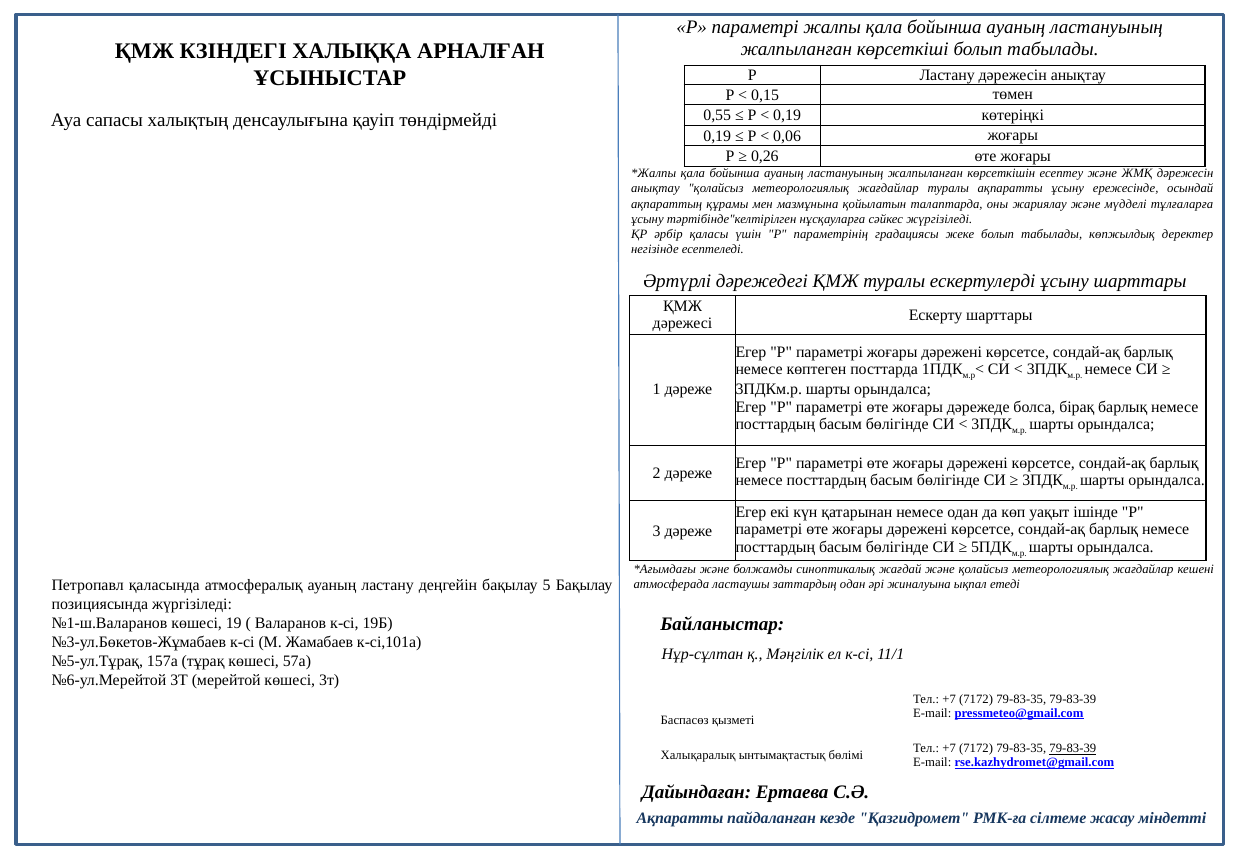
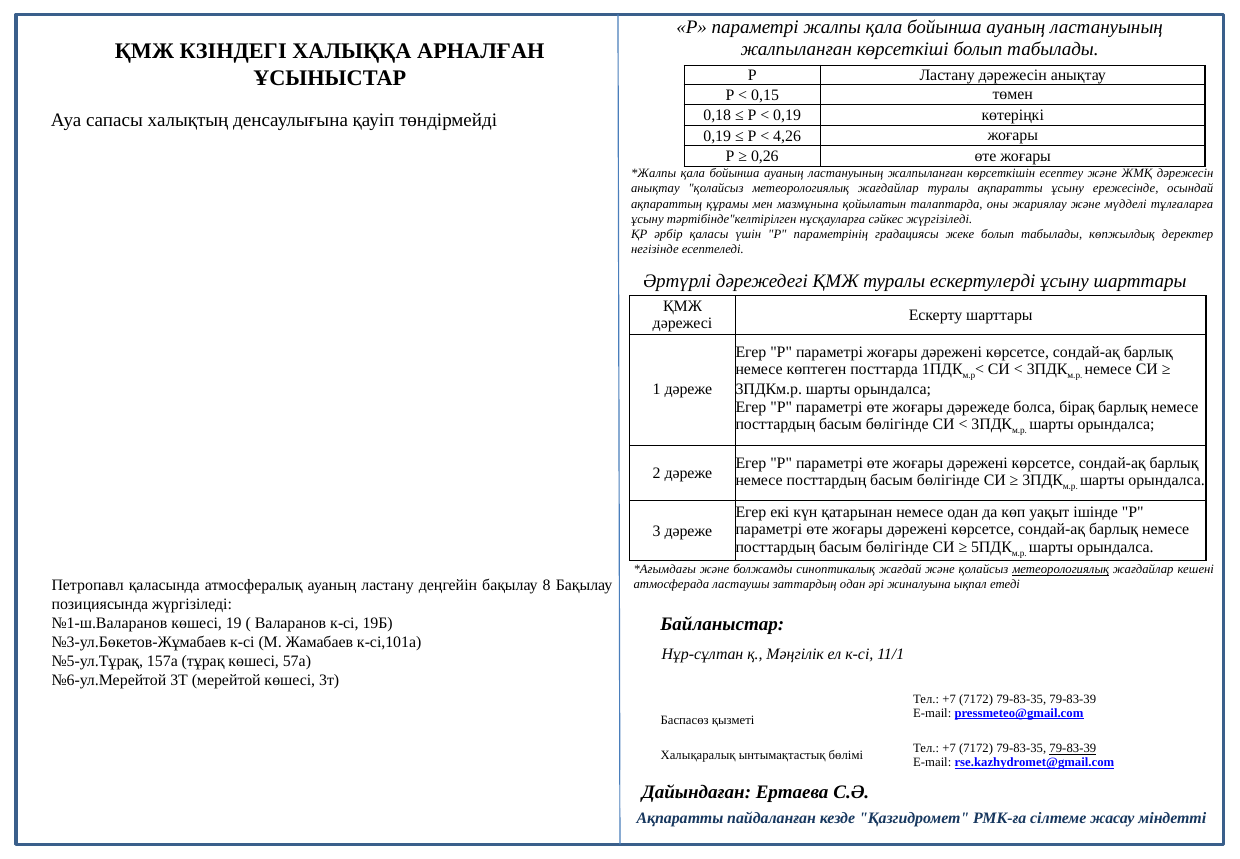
0,55: 0,55 -> 0,18
0,06: 0,06 -> 4,26
метеорологиялық at (1061, 569) underline: none -> present
5: 5 -> 8
